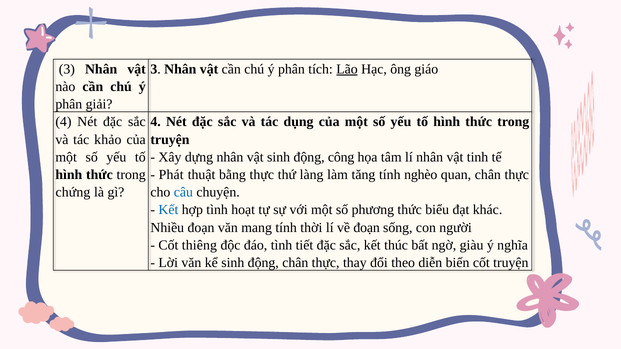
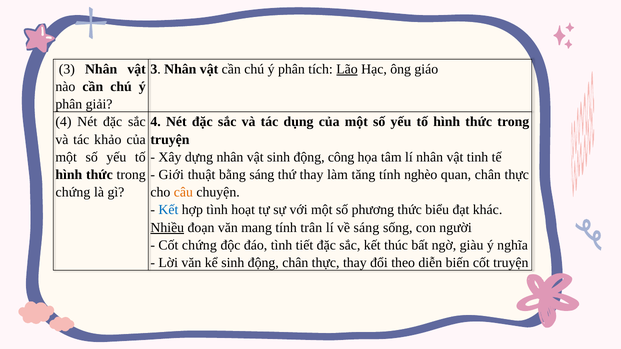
Phát: Phát -> Giới
bằng thực: thực -> sáng
thứ làng: làng -> thay
câu colour: blue -> orange
Nhiều underline: none -> present
thời: thời -> trân
về đoạn: đoạn -> sáng
Cốt thiêng: thiêng -> chứng
